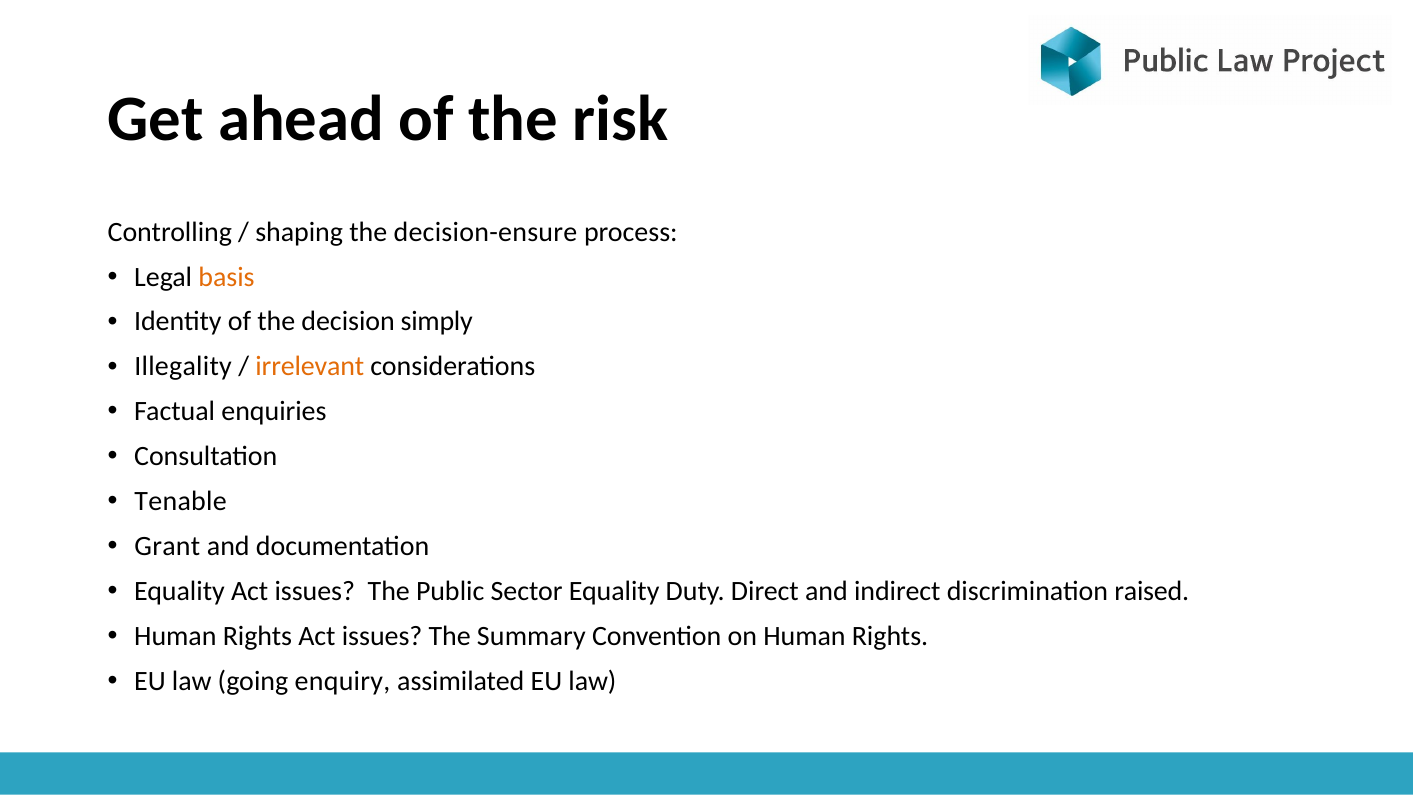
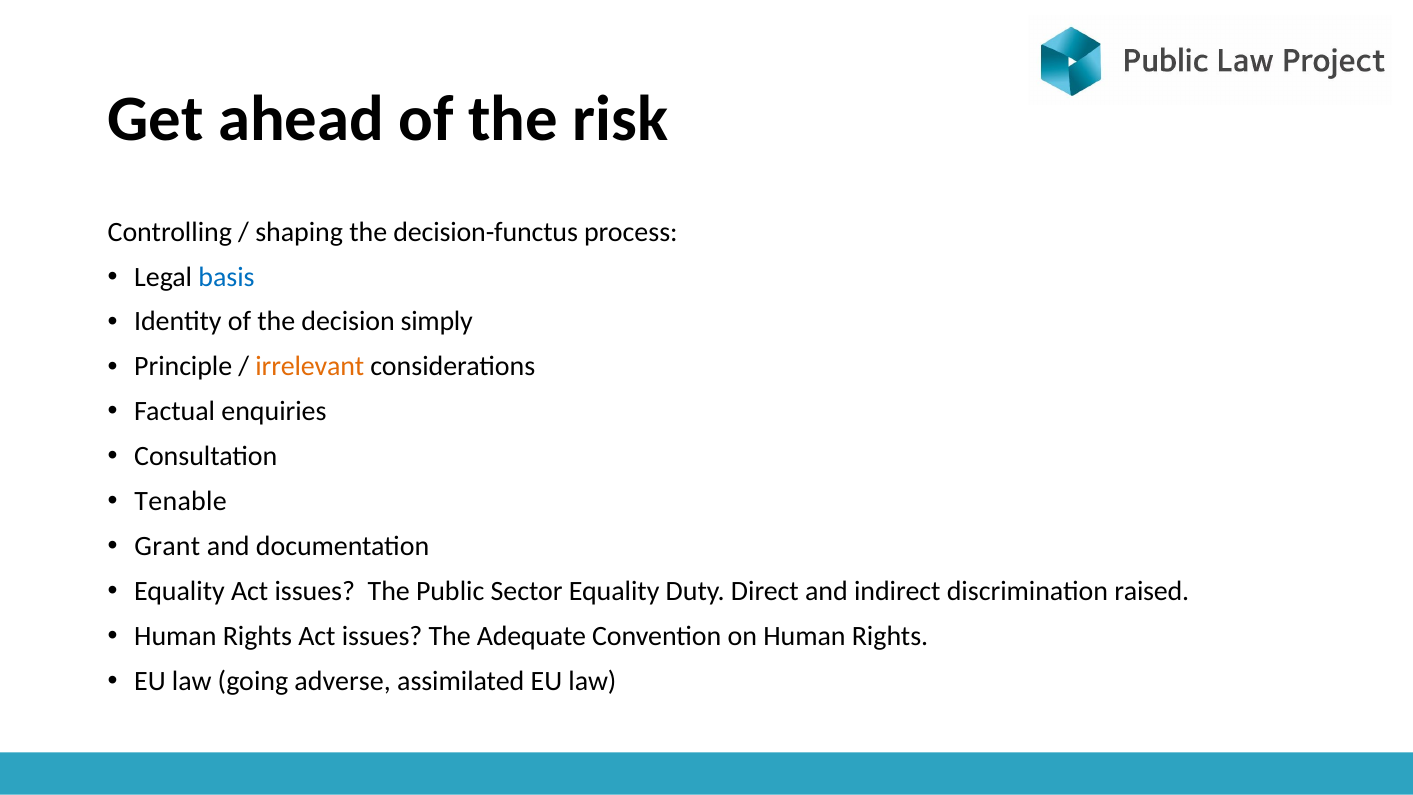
decision-ensure: decision-ensure -> decision-functus
basis colour: orange -> blue
Illegality: Illegality -> Principle
Summary: Summary -> Adequate
enquiry: enquiry -> adverse
